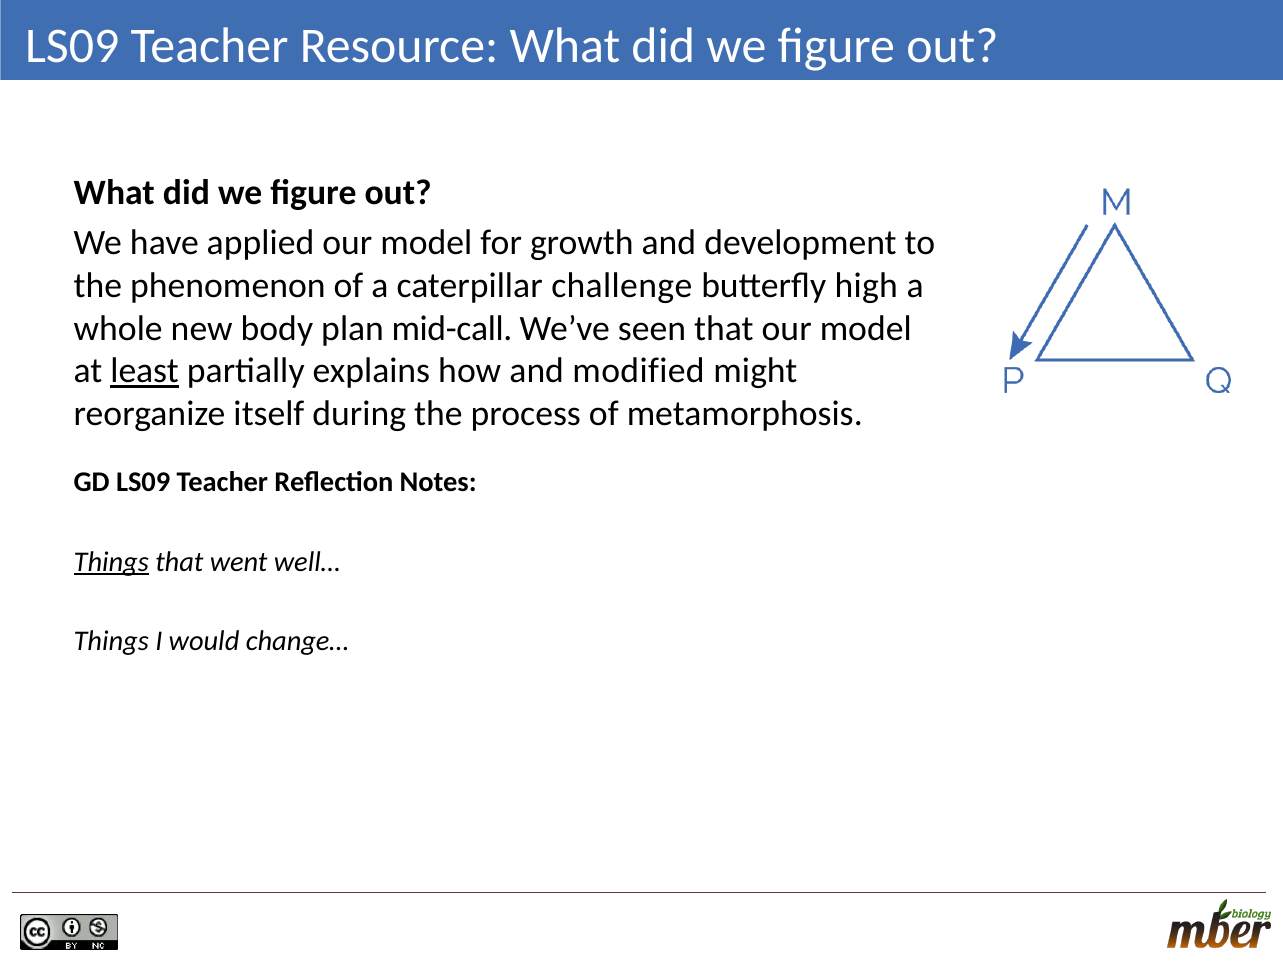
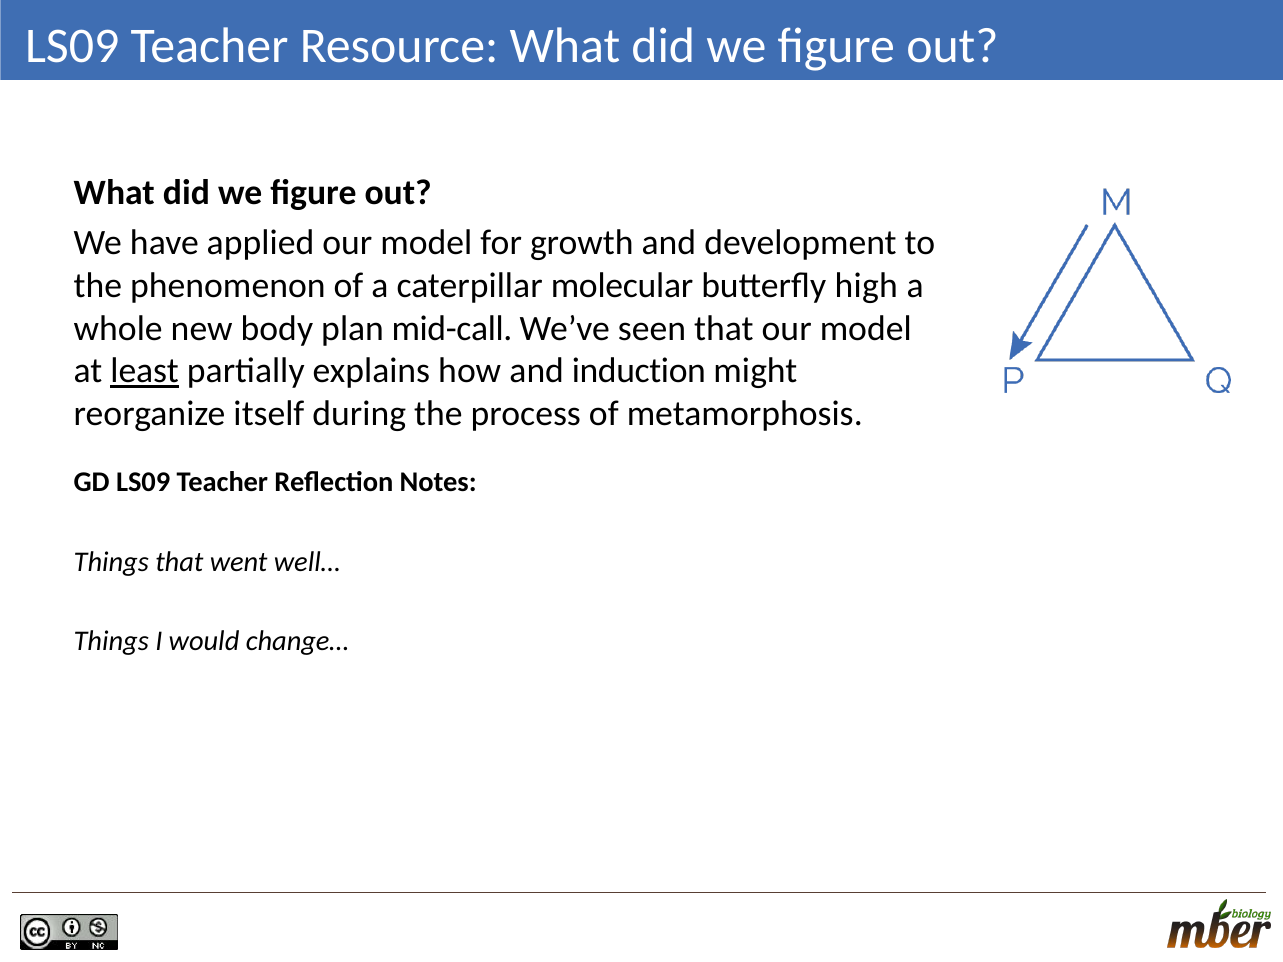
challenge: challenge -> molecular
modified: modified -> induction
Things at (111, 562) underline: present -> none
